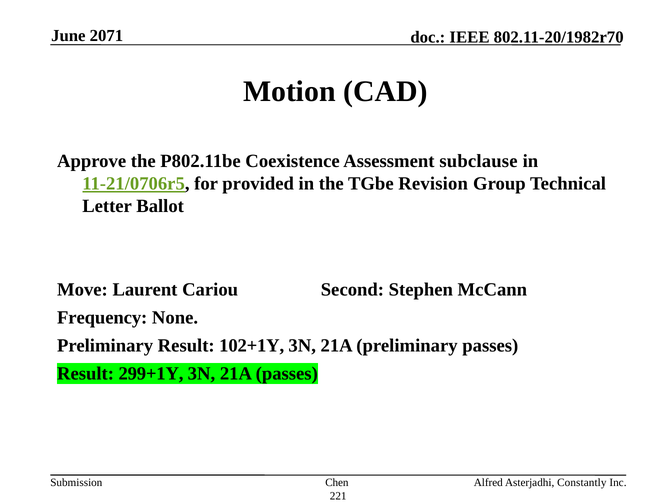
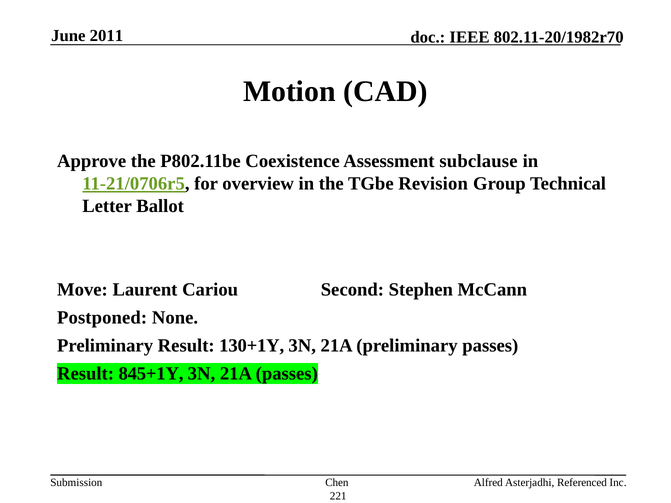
2071: 2071 -> 2011
provided: provided -> overview
Frequency: Frequency -> Postponed
102+1Y: 102+1Y -> 130+1Y
299+1Y: 299+1Y -> 845+1Y
Constantly: Constantly -> Referenced
